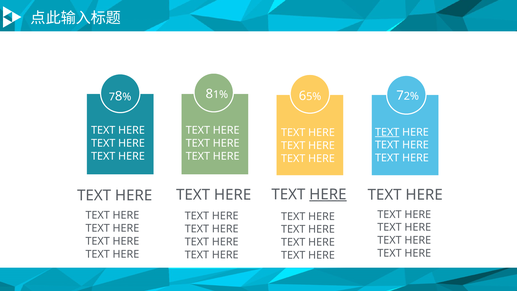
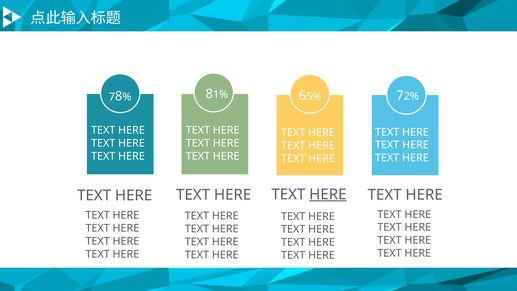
TEXT at (387, 132) underline: present -> none
